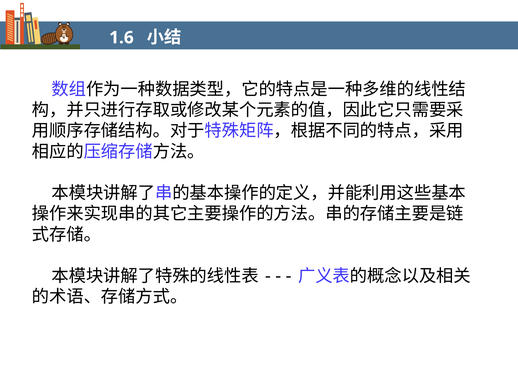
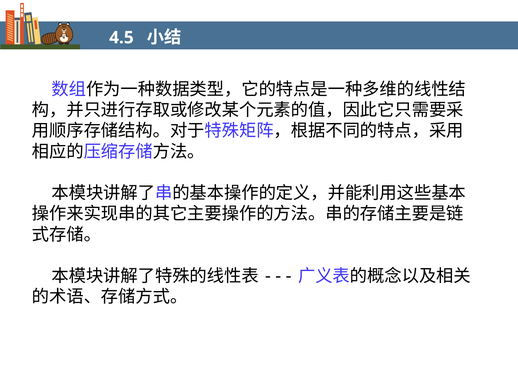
1.6: 1.6 -> 4.5
